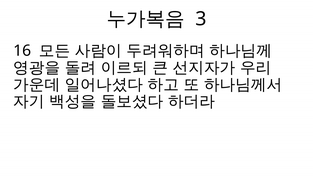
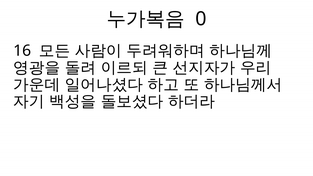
3: 3 -> 0
